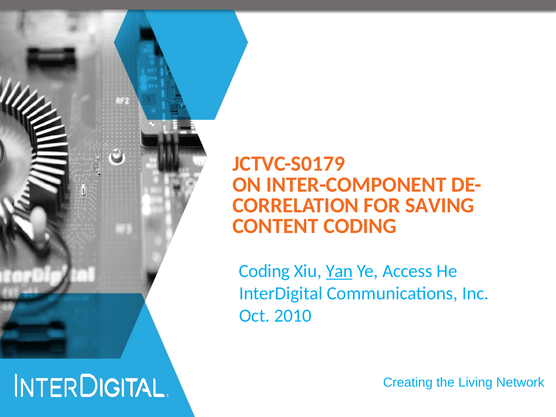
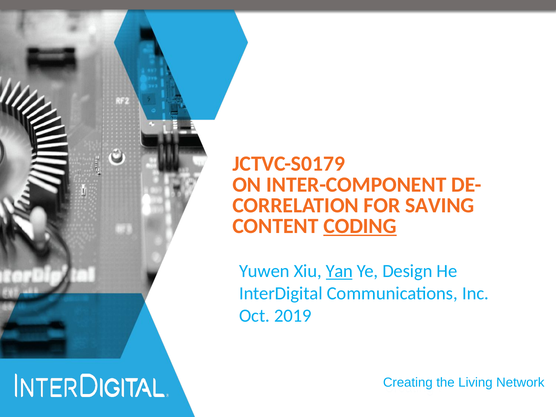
CODING at (360, 226) underline: none -> present
Coding at (264, 271): Coding -> Yuwen
Access: Access -> Design
2010: 2010 -> 2019
